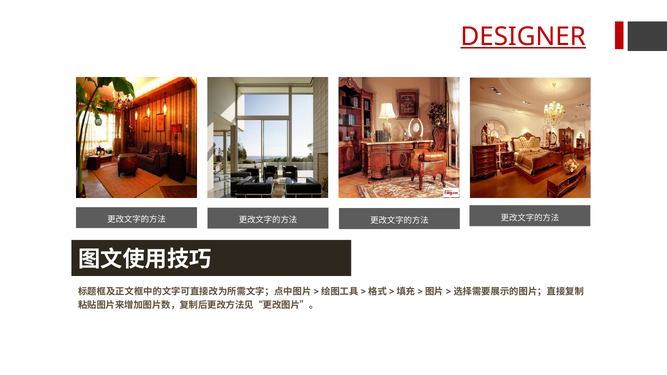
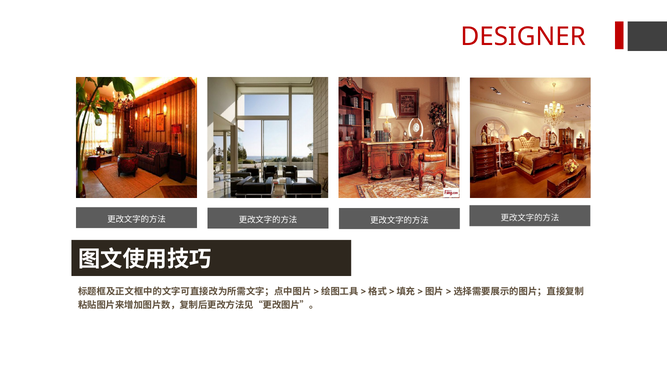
DESIGNER underline: present -> none
